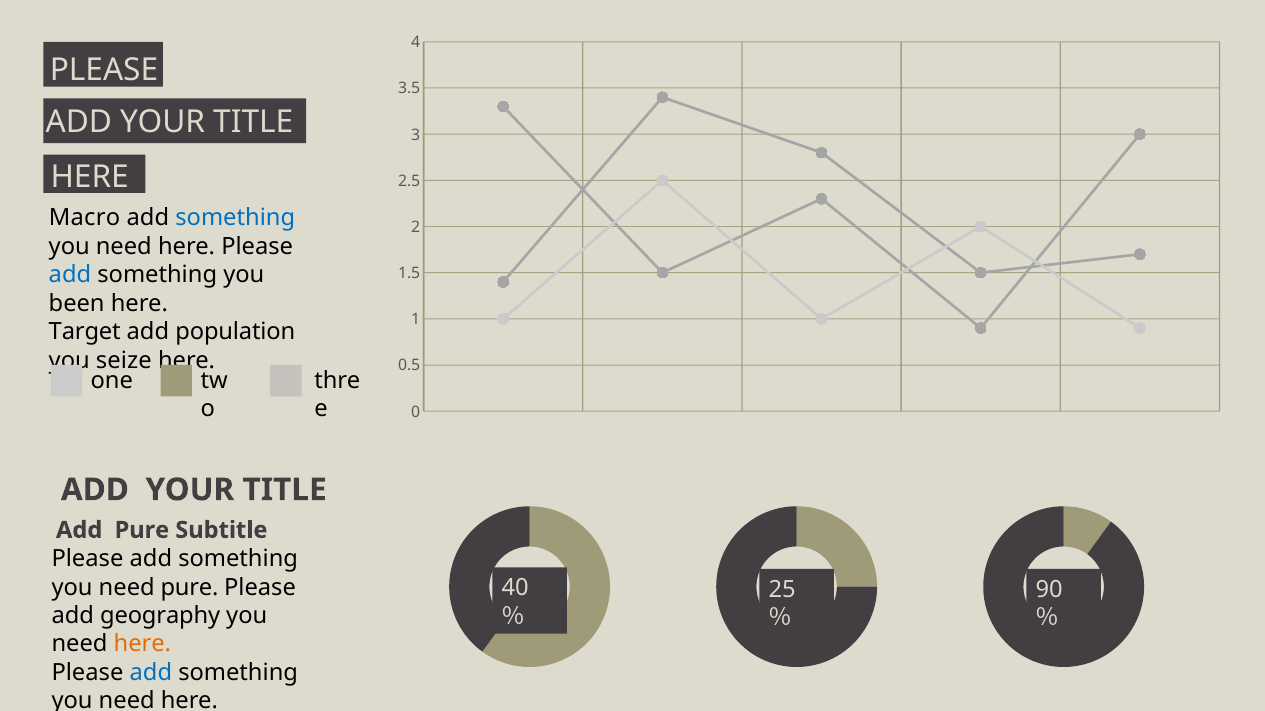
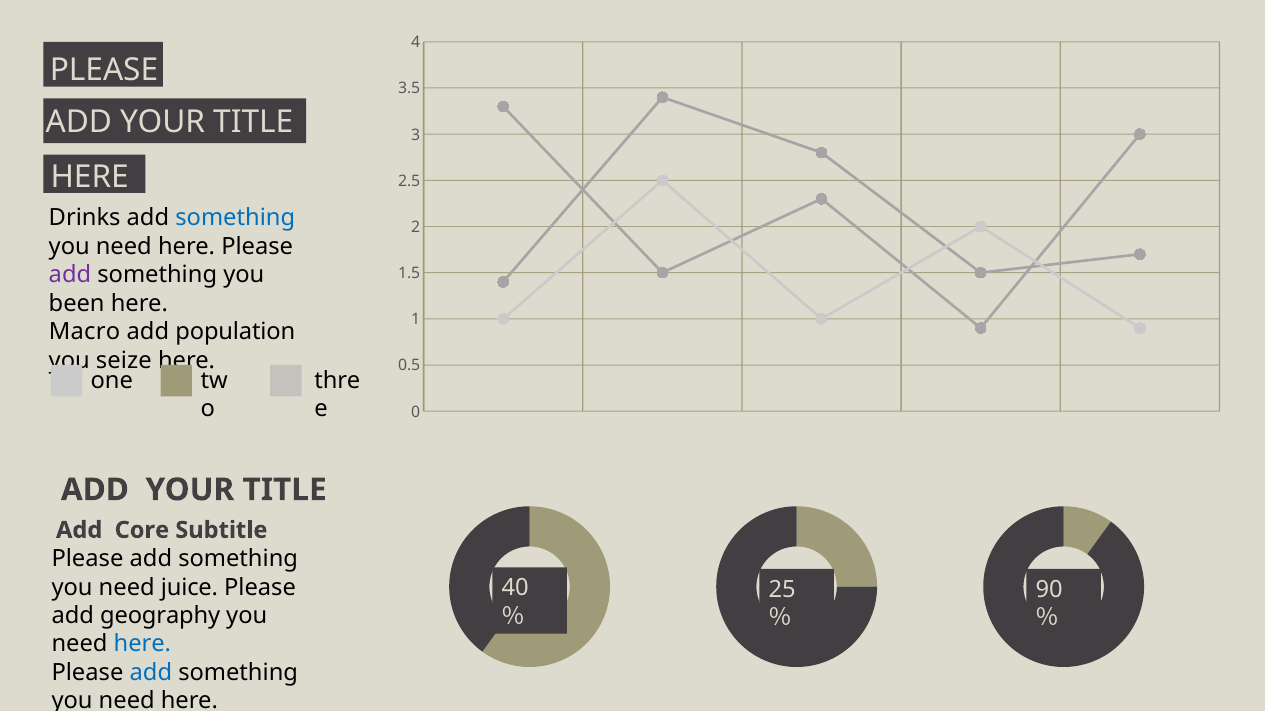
Macro: Macro -> Drinks
add at (70, 275) colour: blue -> purple
Target: Target -> Macro
Add Pure: Pure -> Core
need pure: pure -> juice
here at (142, 645) colour: orange -> blue
